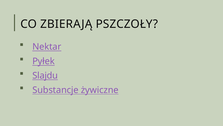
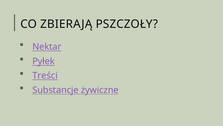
Slajdu: Slajdu -> Treści
